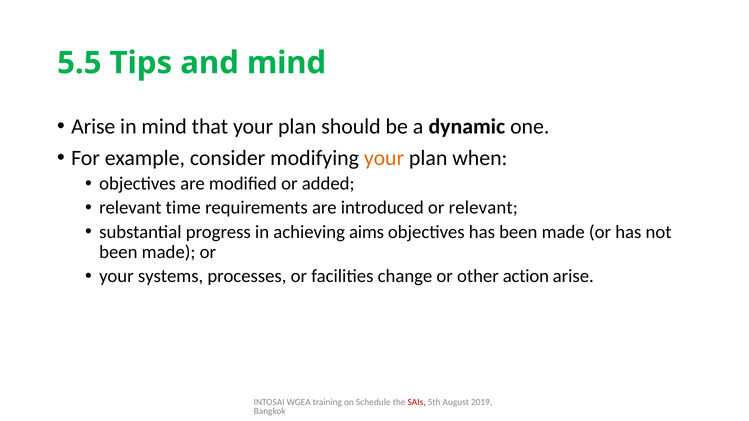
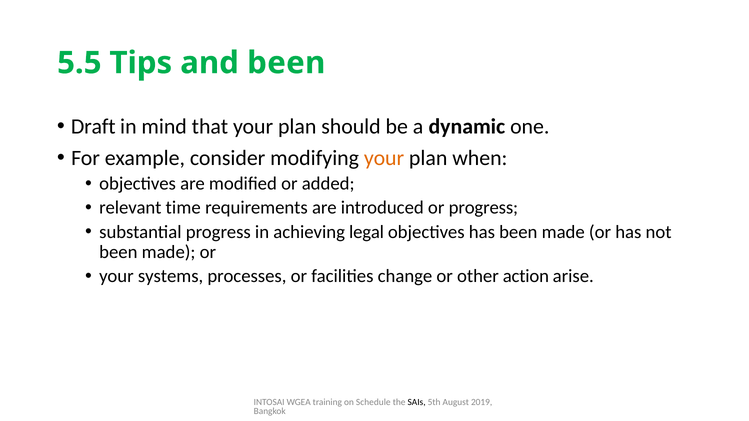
and mind: mind -> been
Arise at (93, 127): Arise -> Draft
or relevant: relevant -> progress
aims: aims -> legal
SAIs colour: red -> black
